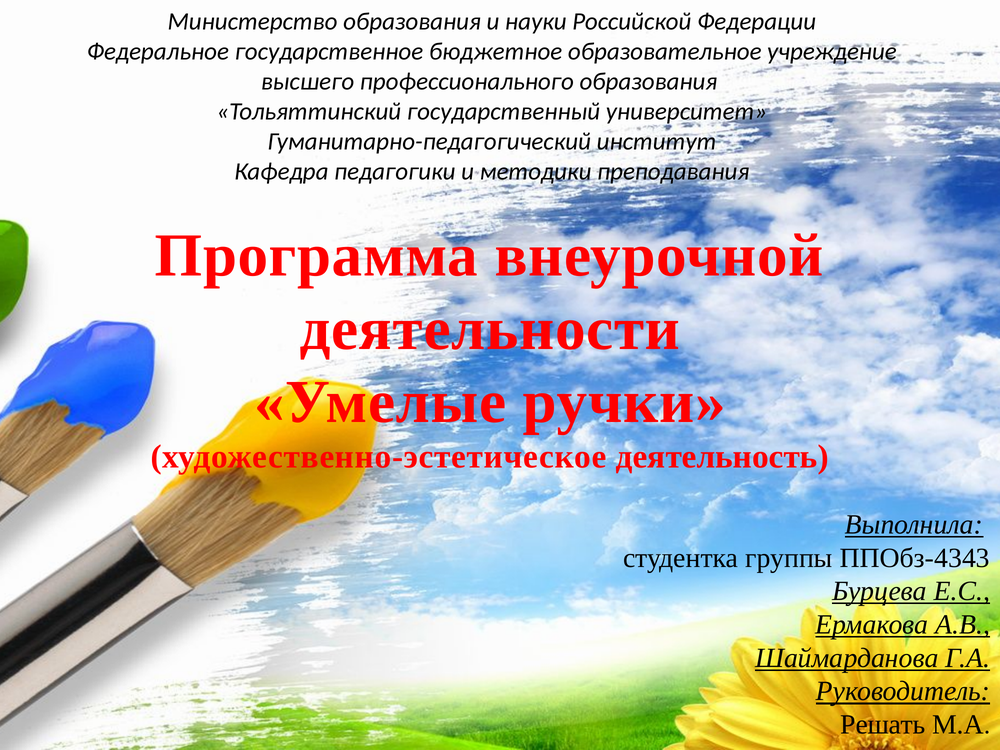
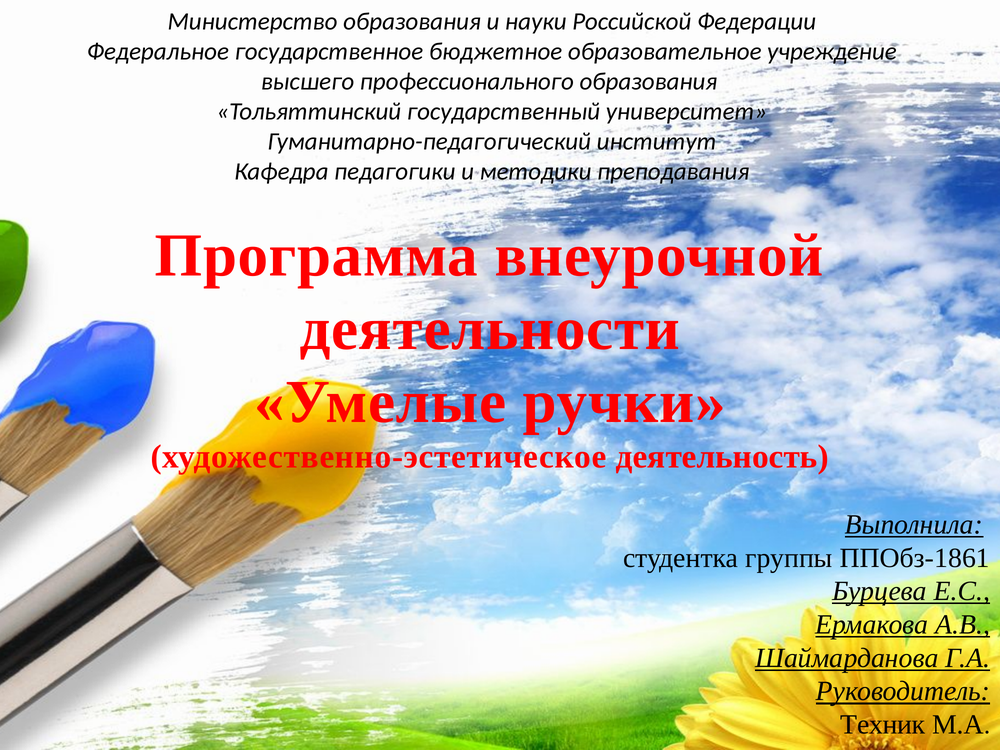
ППОбз-4343: ППОбз-4343 -> ППОбз-1861
Решать: Решать -> Техник
